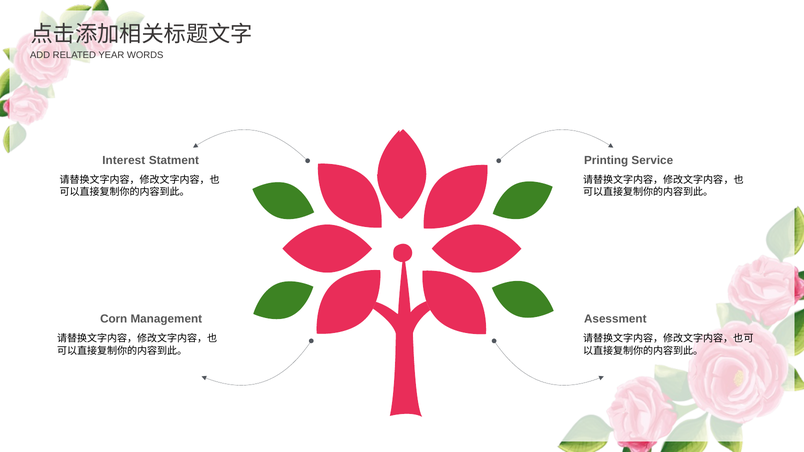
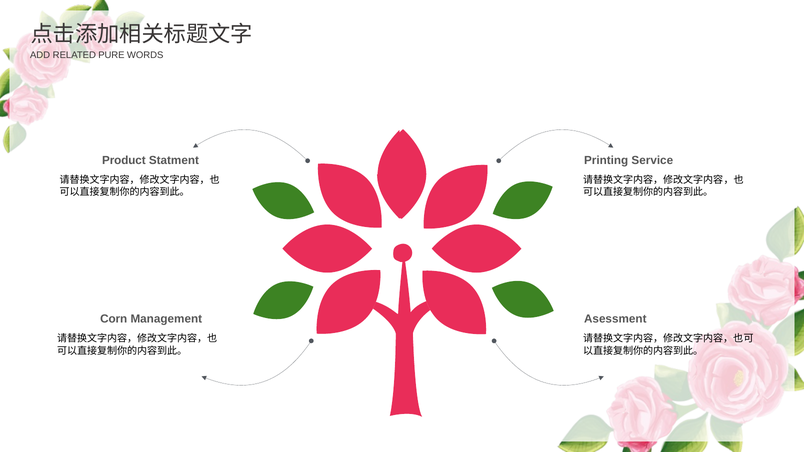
YEAR: YEAR -> PURE
Interest: Interest -> Product
